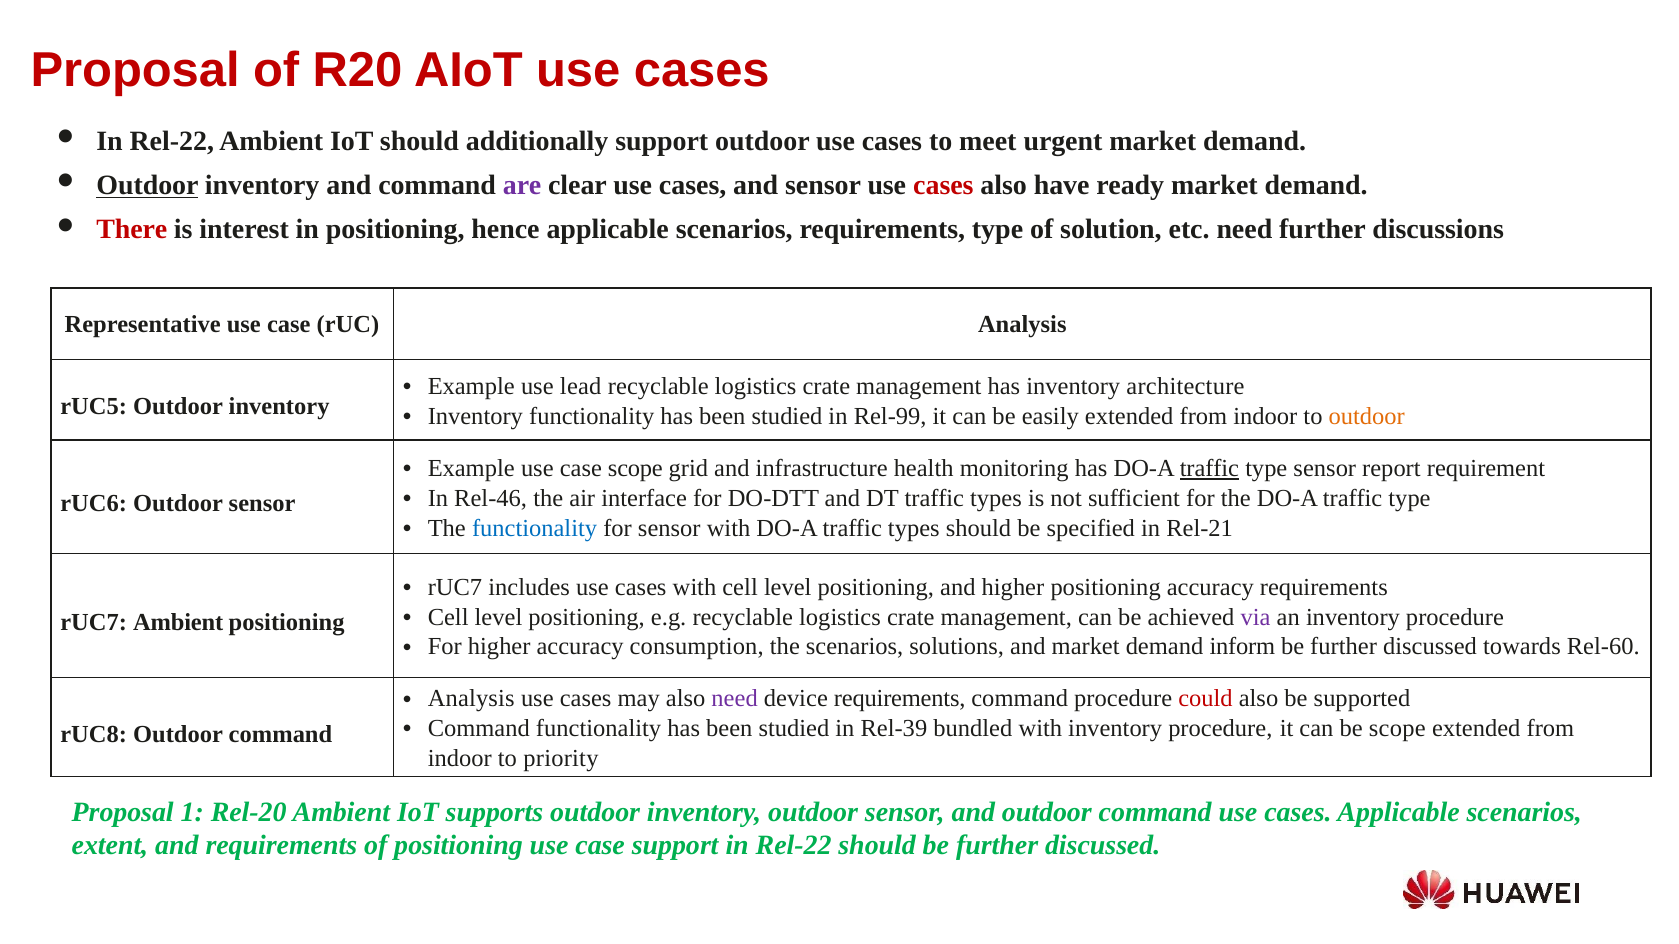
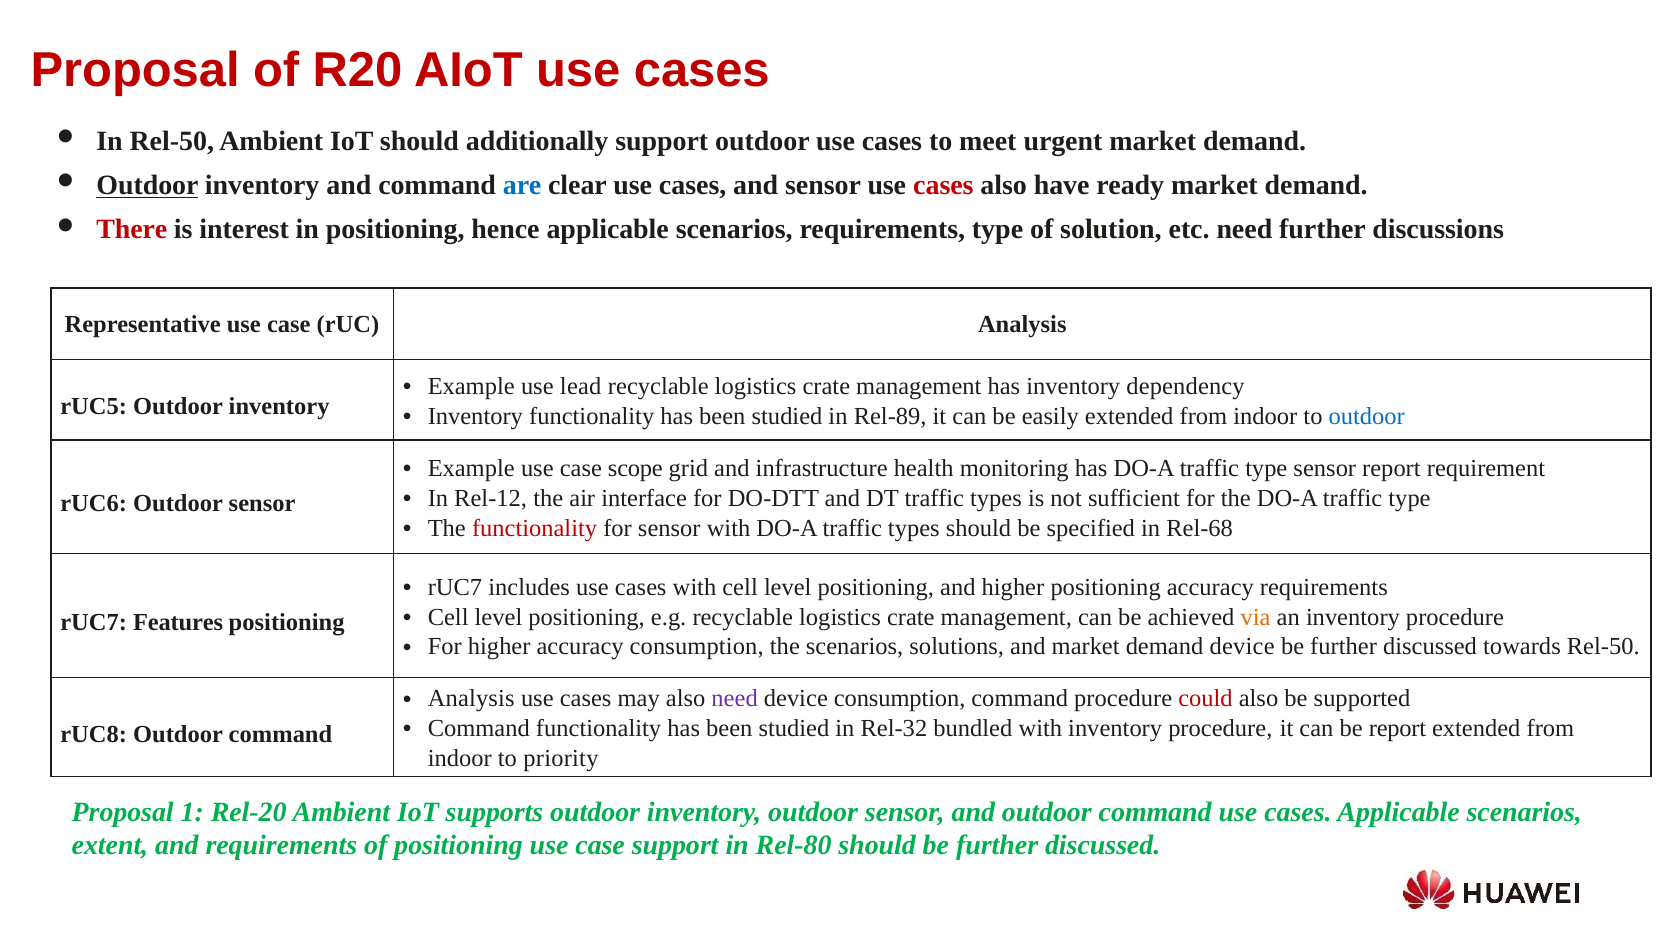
Rel-22 at (172, 142): Rel-22 -> Rel-50
are colour: purple -> blue
architecture: architecture -> dependency
Rel-99: Rel-99 -> Rel-89
outdoor at (1367, 416) colour: orange -> blue
traffic at (1209, 469) underline: present -> none
Rel-46: Rel-46 -> Rel-12
functionality at (535, 528) colour: blue -> red
Rel-21: Rel-21 -> Rel-68
via colour: purple -> orange
rUC7 Ambient: Ambient -> Features
demand inform: inform -> device
towards Rel-60: Rel-60 -> Rel-50
device requirements: requirements -> consumption
Rel-39: Rel-39 -> Rel-32
be scope: scope -> report
support in Rel-22: Rel-22 -> Rel-80
